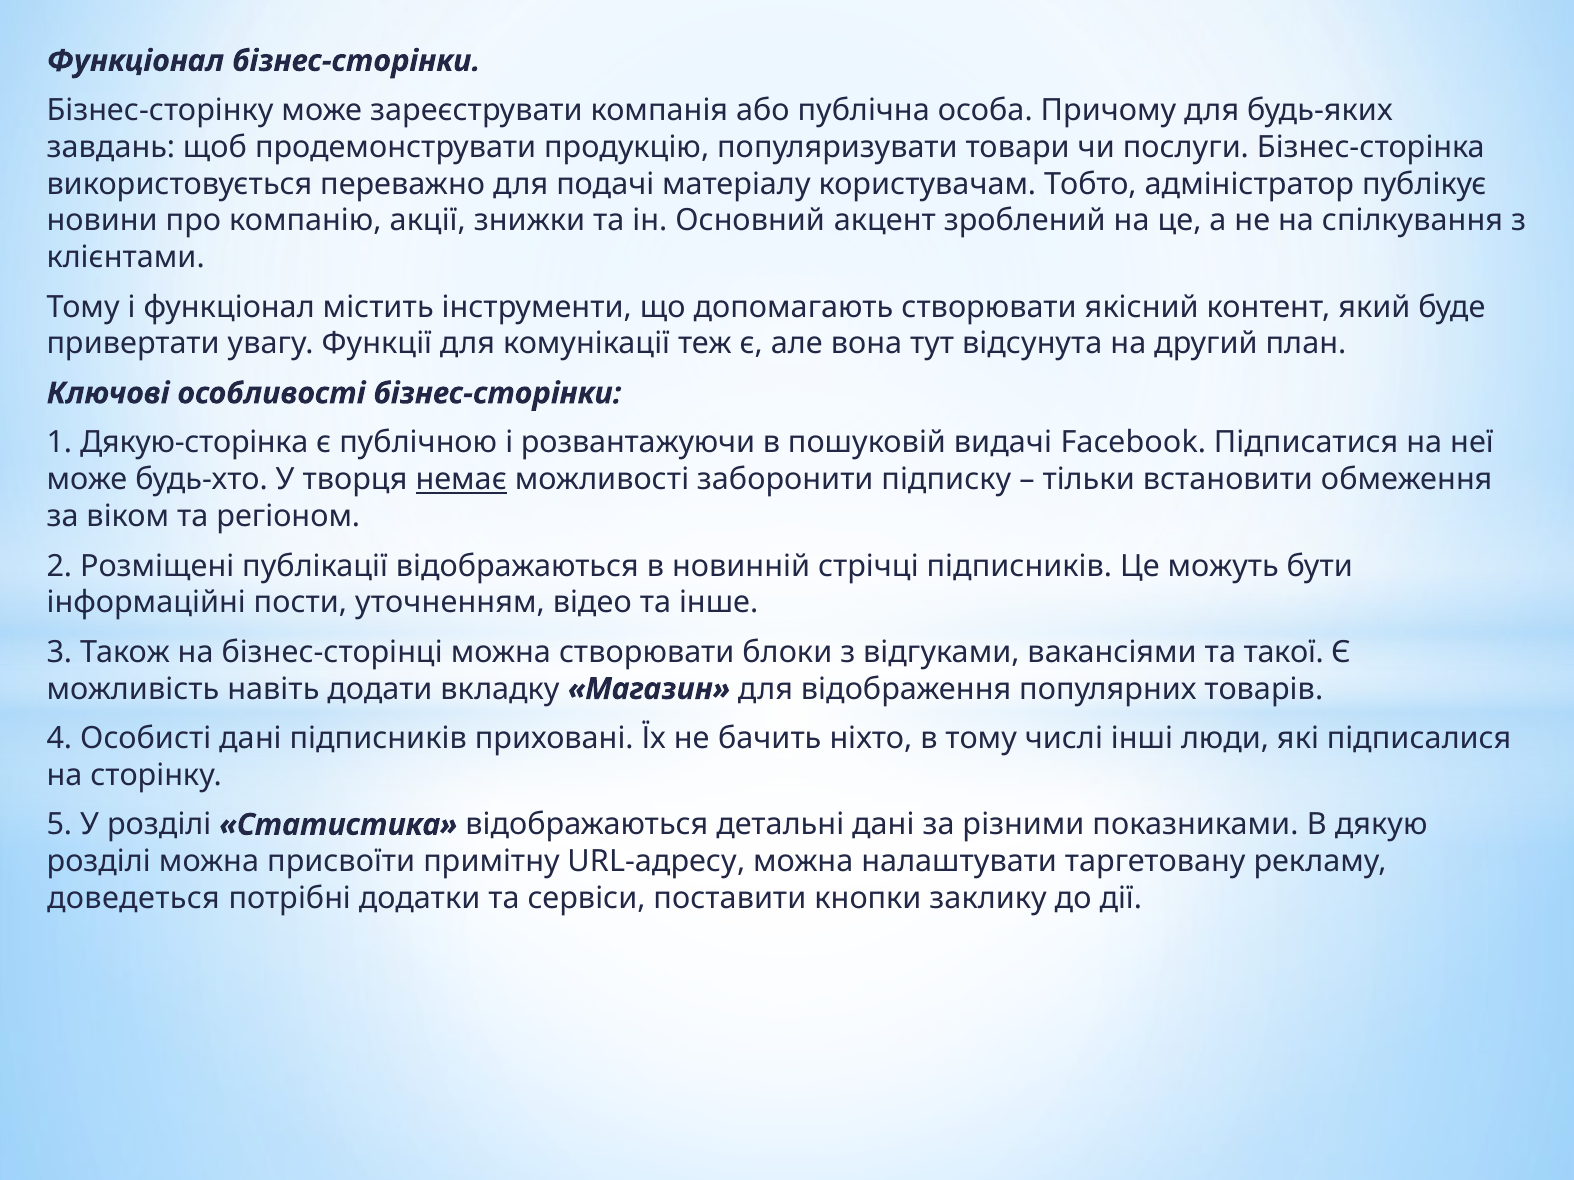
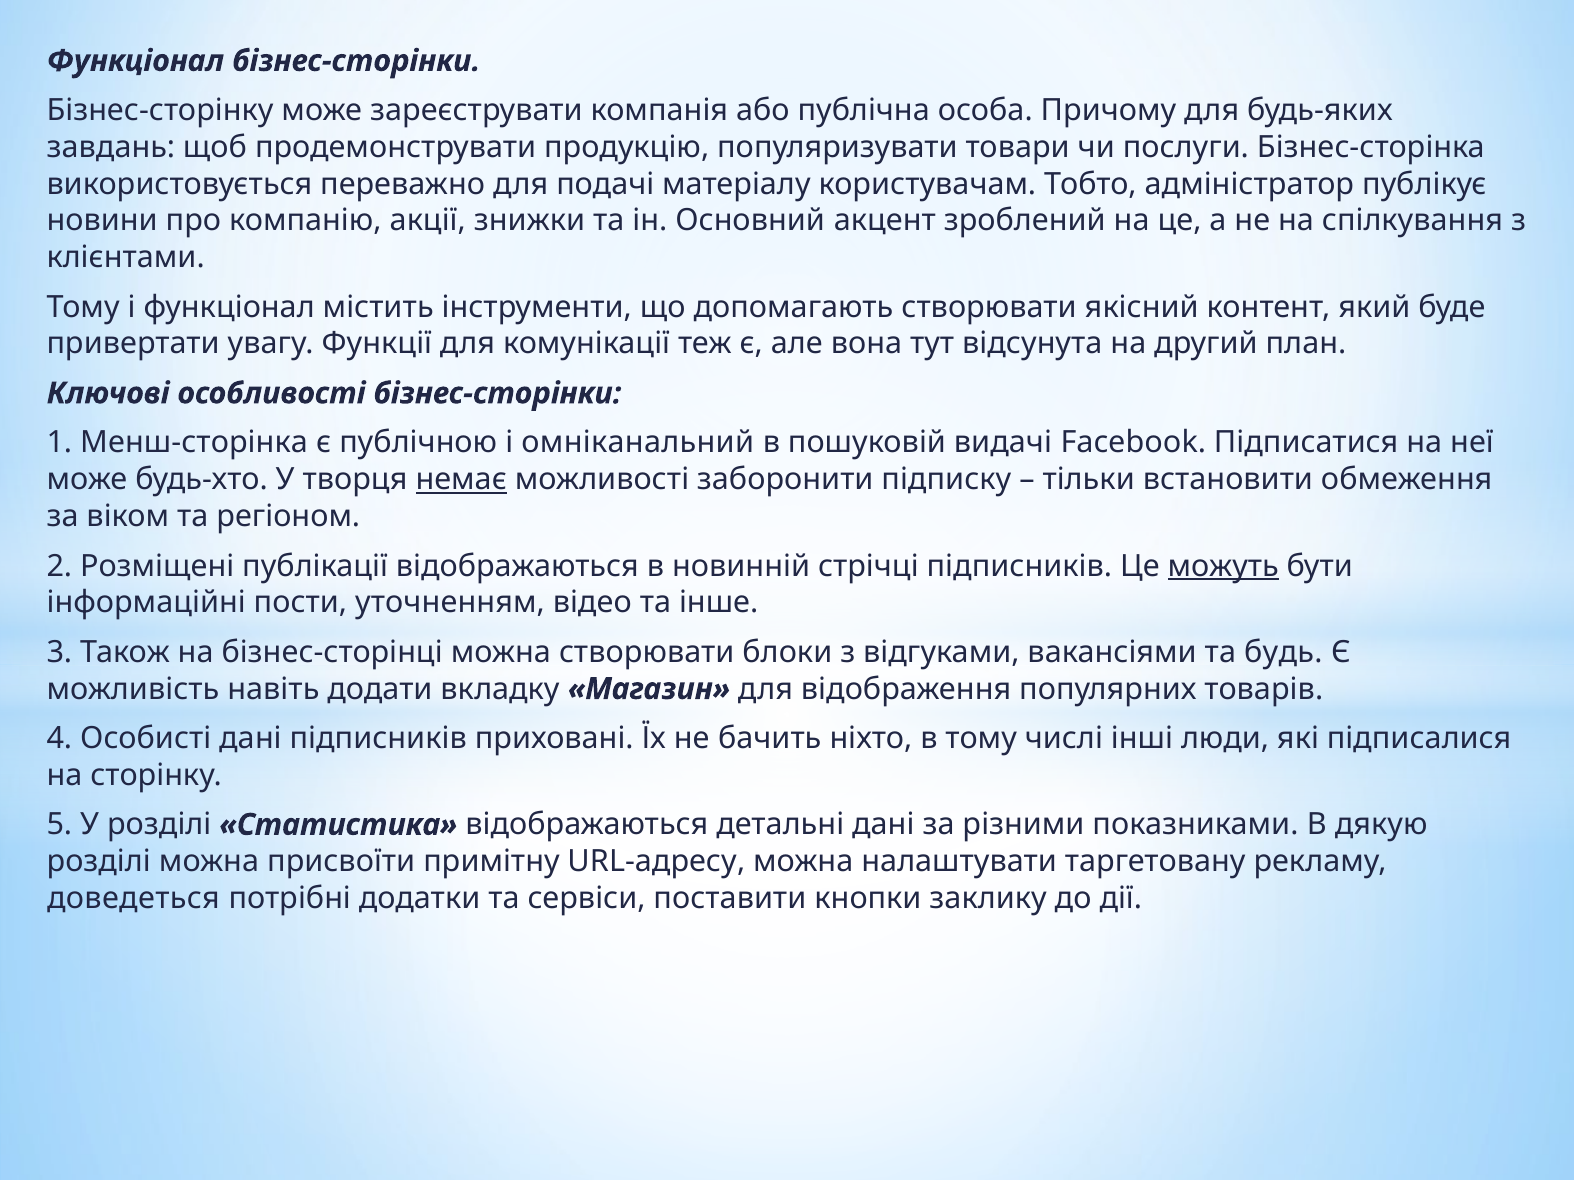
Дякую-сторінка: Дякую-сторінка -> Менш-сторінка
розвантажуючи: розвантажуючи -> омніканальний
можуть underline: none -> present
такої: такої -> будь
